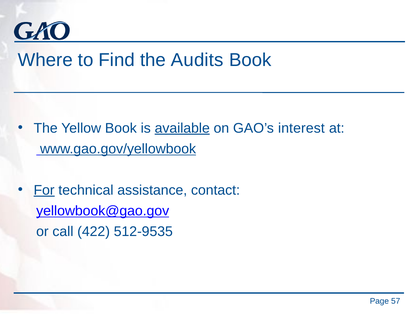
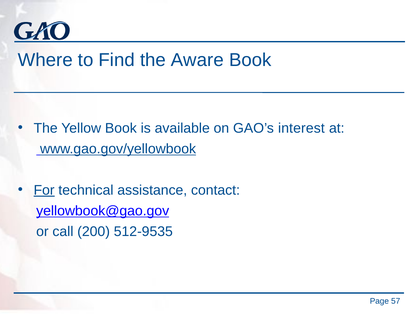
Audits: Audits -> Aware
available underline: present -> none
422: 422 -> 200
